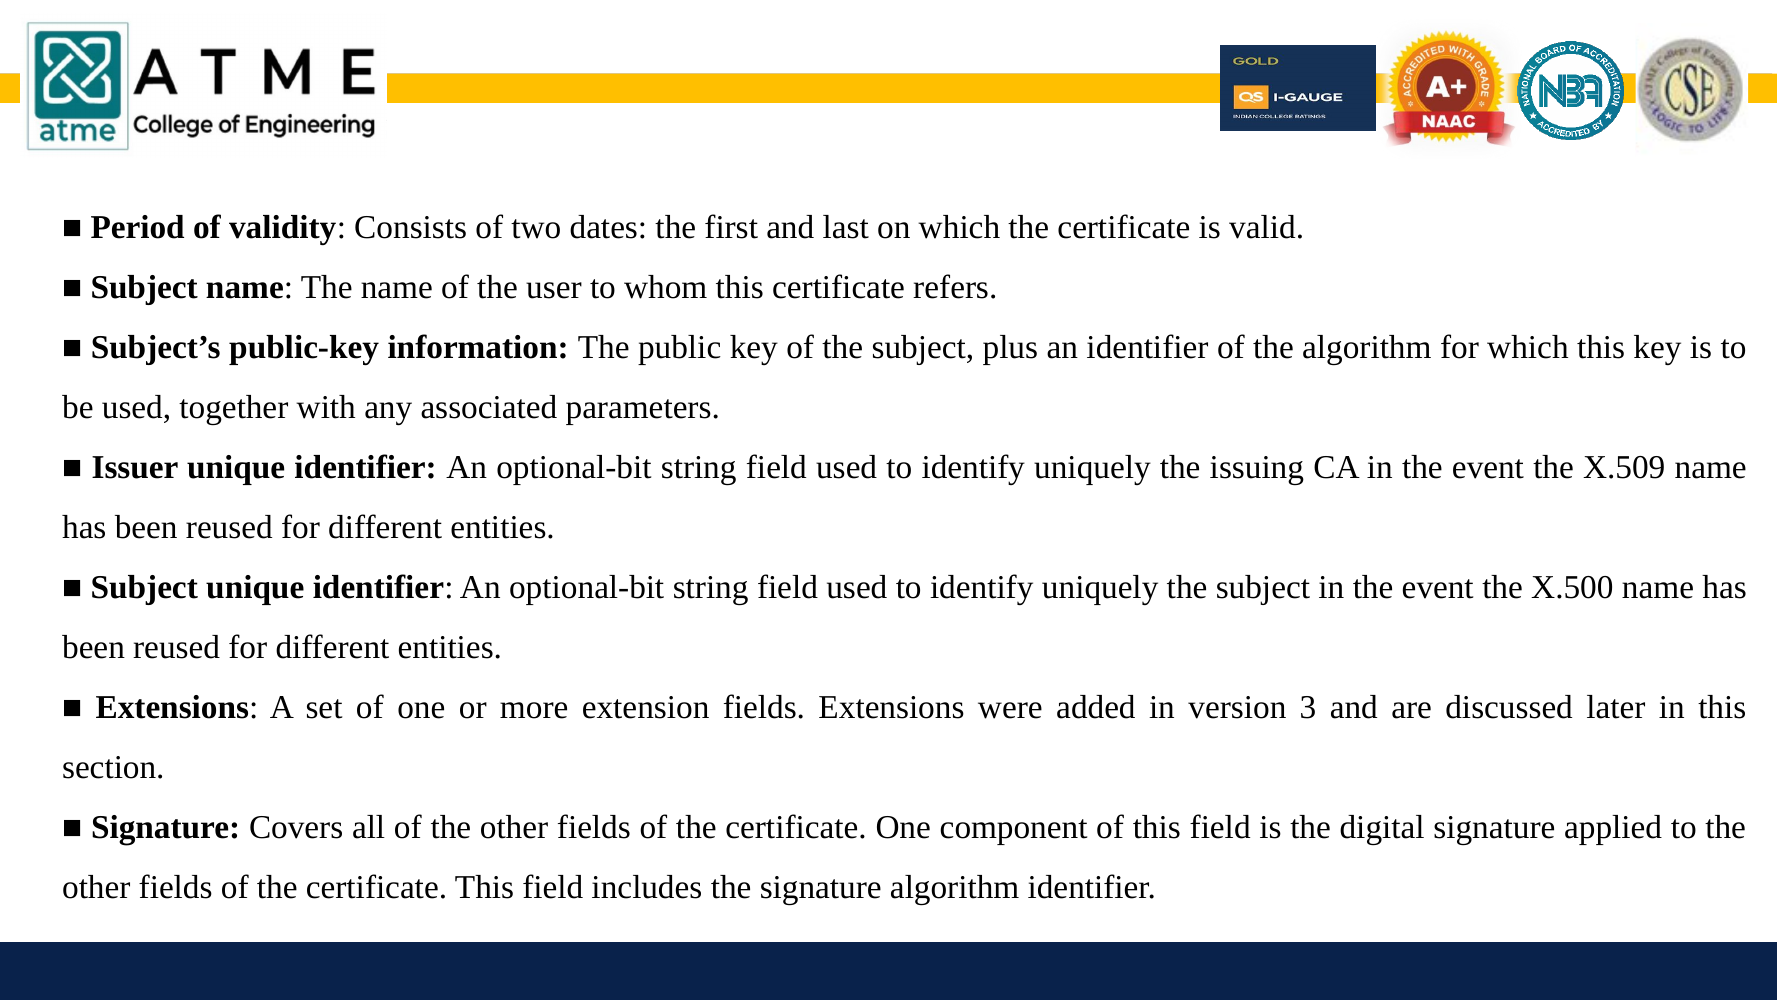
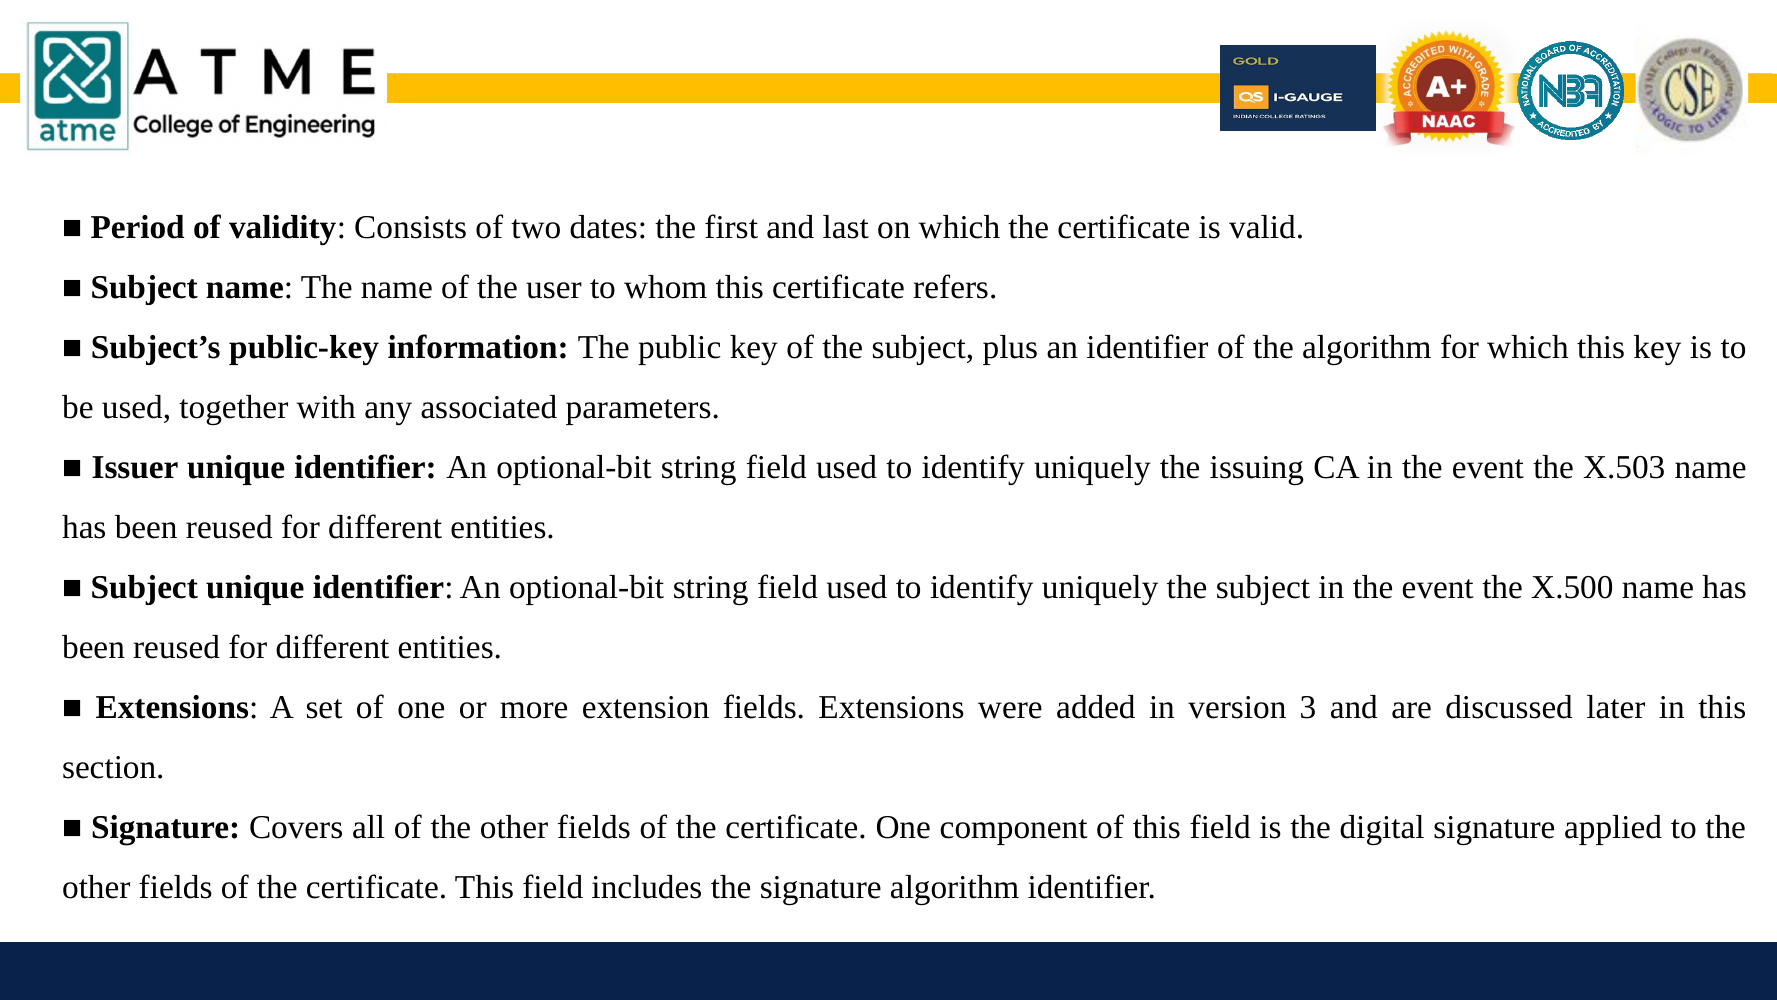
X.509: X.509 -> X.503
